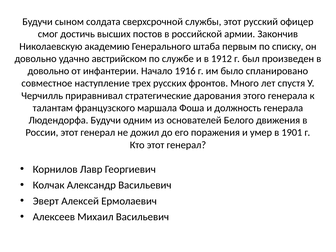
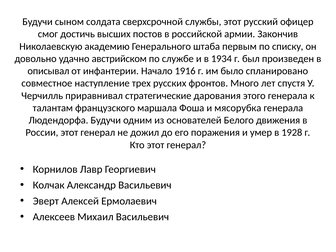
1912: 1912 -> 1934
довольно at (48, 71): довольно -> описывал
должность: должность -> мясорубка
1901: 1901 -> 1928
